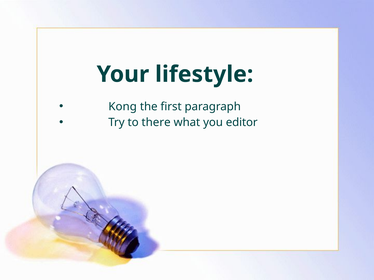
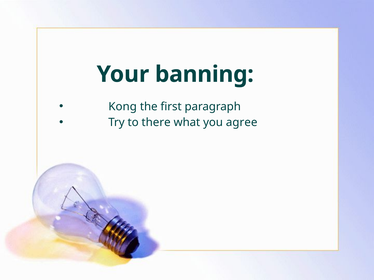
lifestyle: lifestyle -> banning
editor: editor -> agree
